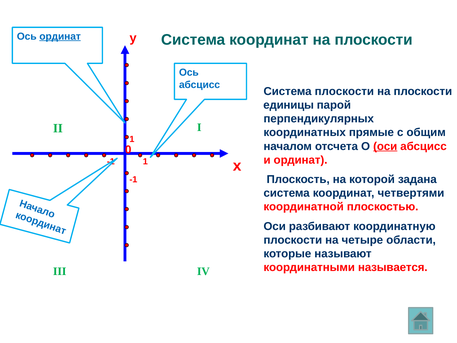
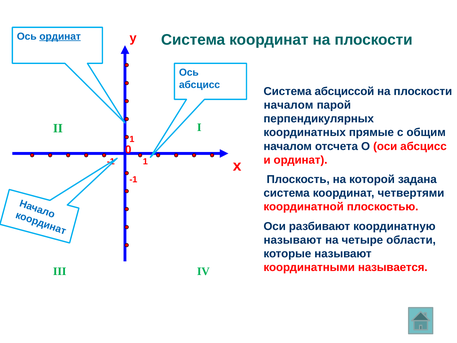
Система плоскости: плоскости -> абсциссой
единицы at (289, 105): единицы -> началом
оси at (385, 146) underline: present -> none
плоскости at (293, 240): плоскости -> называют
